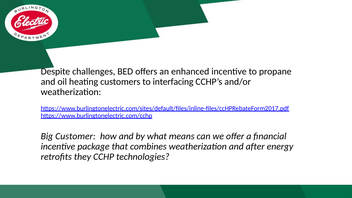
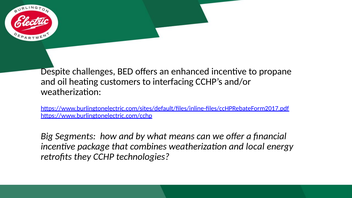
Customer: Customer -> Segments
after: after -> local
